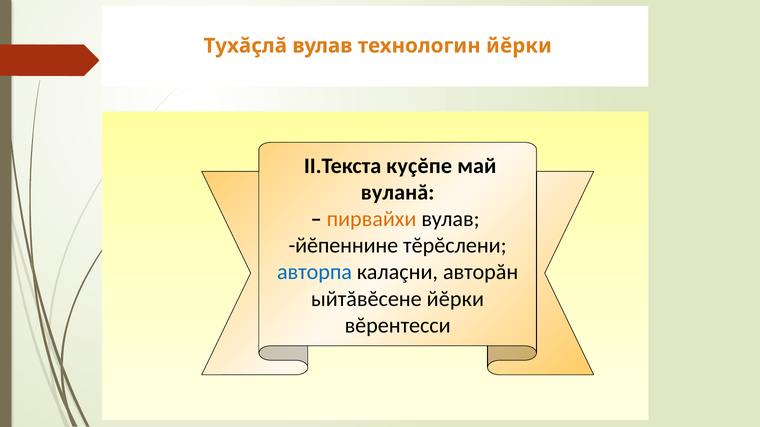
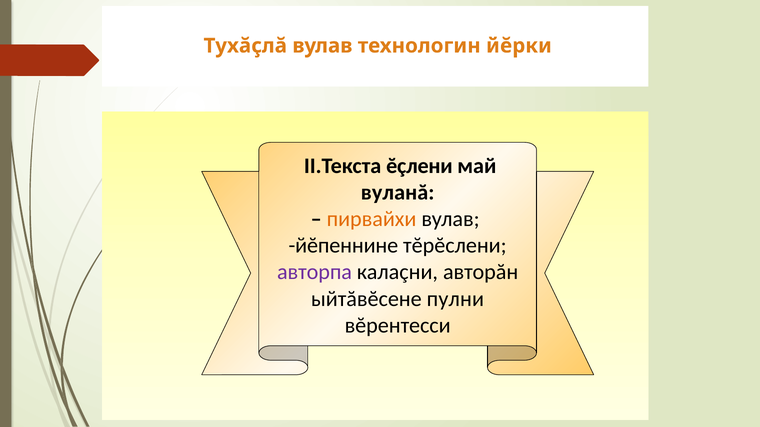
куçĕпе: куçĕпе -> ĕçлени
авторпа colour: blue -> purple
ыйтăвĕсене йĕрки: йĕрки -> пулни
